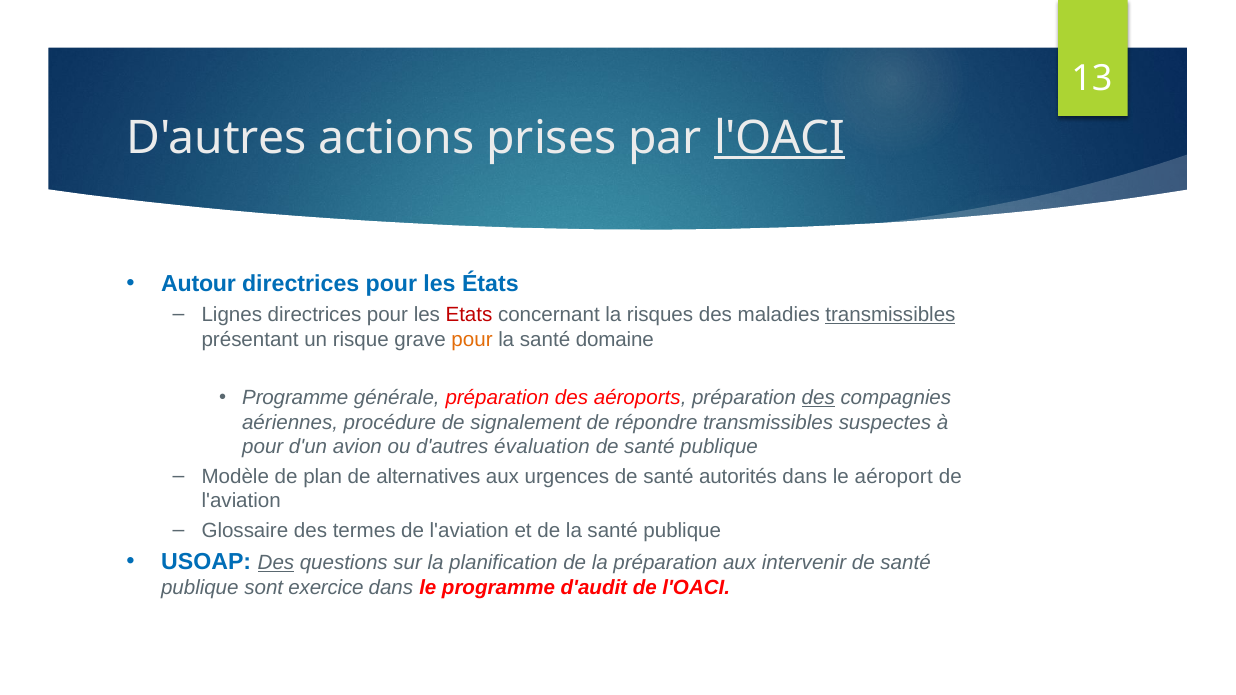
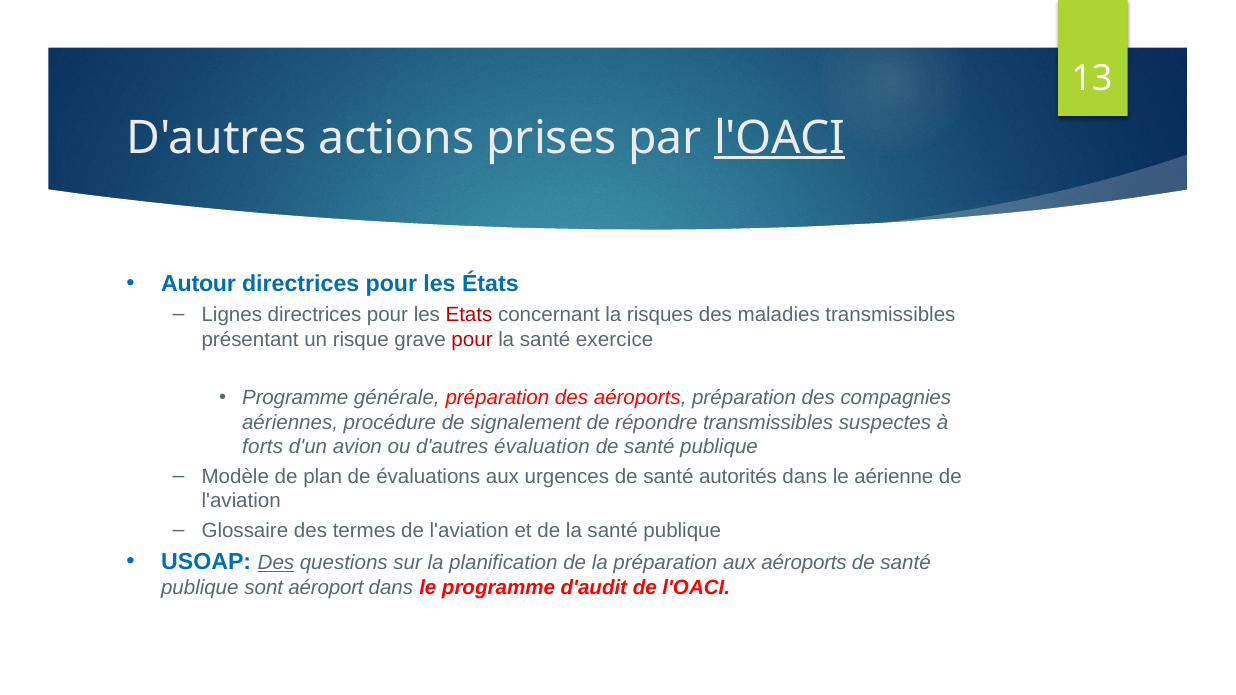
transmissibles at (890, 315) underline: present -> none
pour at (472, 340) colour: orange -> red
domaine: domaine -> exercice
des at (818, 398) underline: present -> none
pour at (263, 447): pour -> forts
alternatives: alternatives -> évaluations
aéroport: aéroport -> aérienne
aux intervenir: intervenir -> aéroports
exercice: exercice -> aéroport
